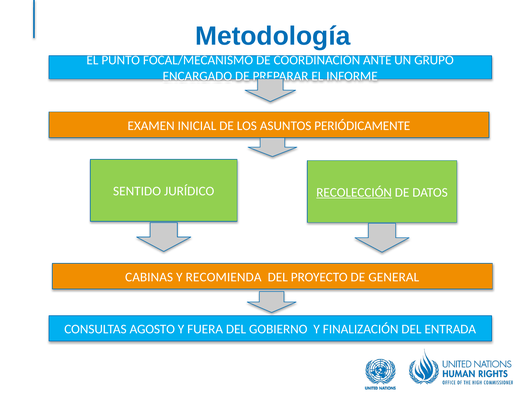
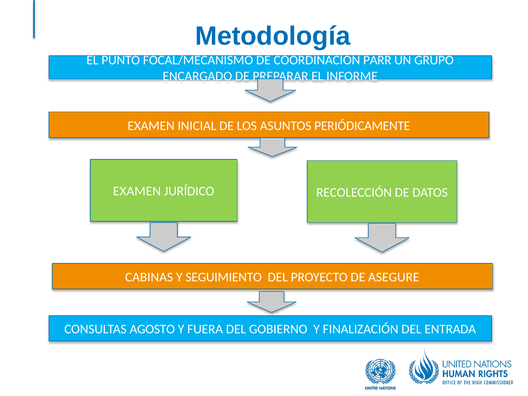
ANTE: ANTE -> PÁRR
SENTIDO at (137, 191): SENTIDO -> EXAMEN
RECOLECCIÓN underline: present -> none
RECOMIENDA: RECOMIENDA -> SEGUIMIENTO
GENERAL: GENERAL -> ASEGURE
